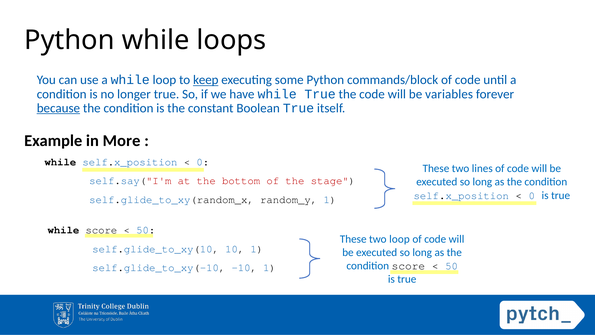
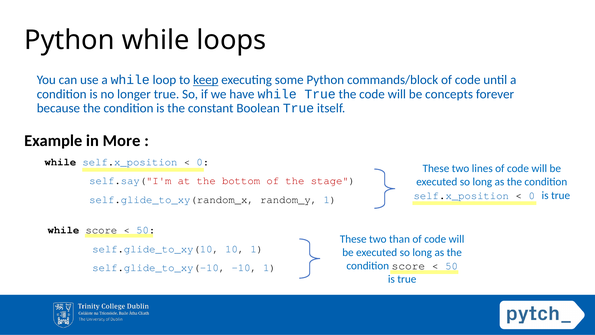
variables: variables -> concepts
because underline: present -> none
two loop: loop -> than
